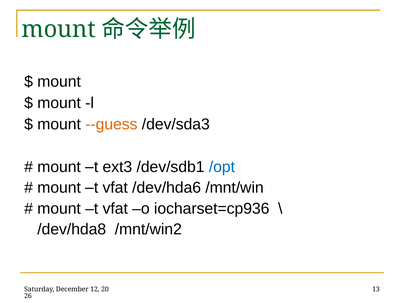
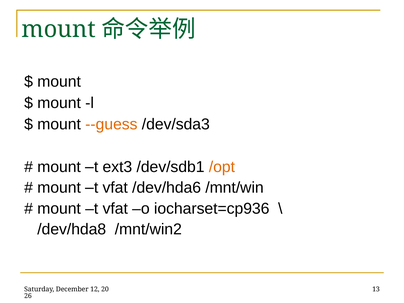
/opt colour: blue -> orange
